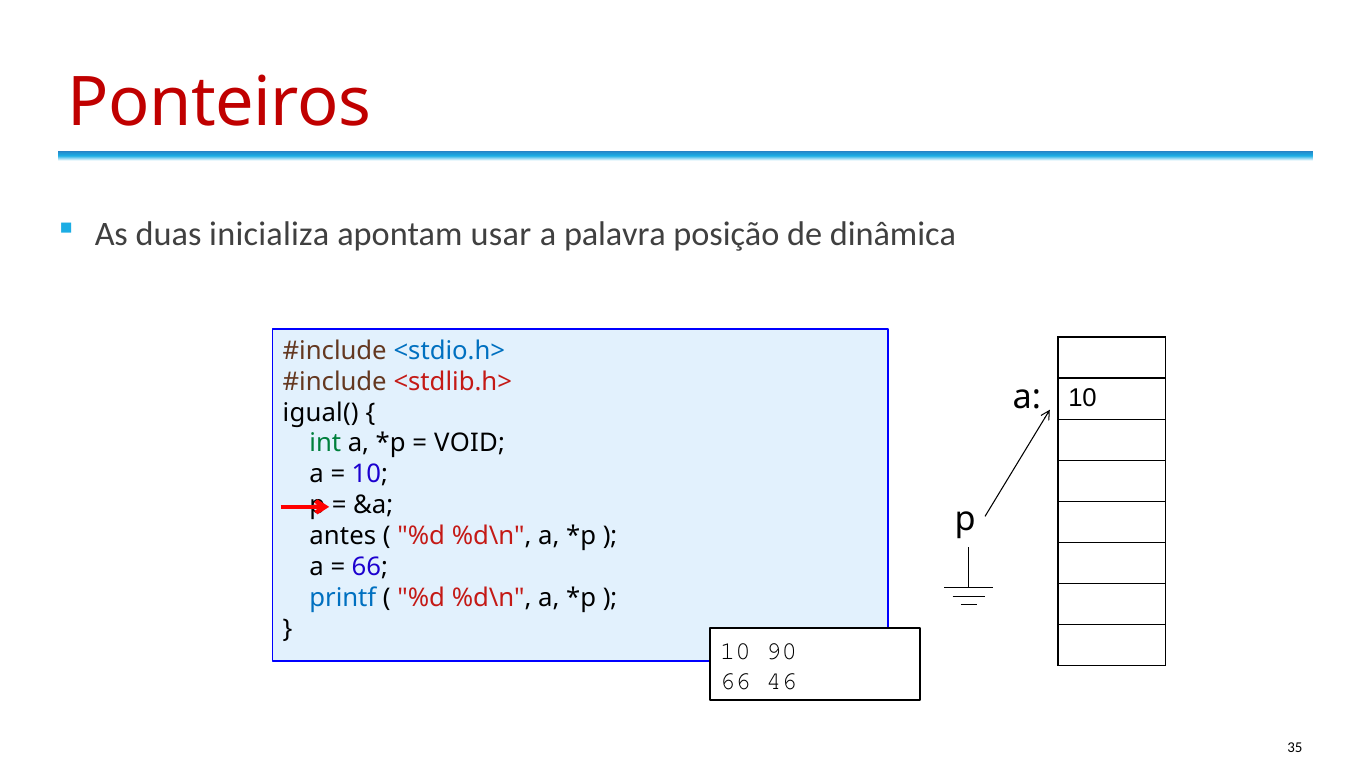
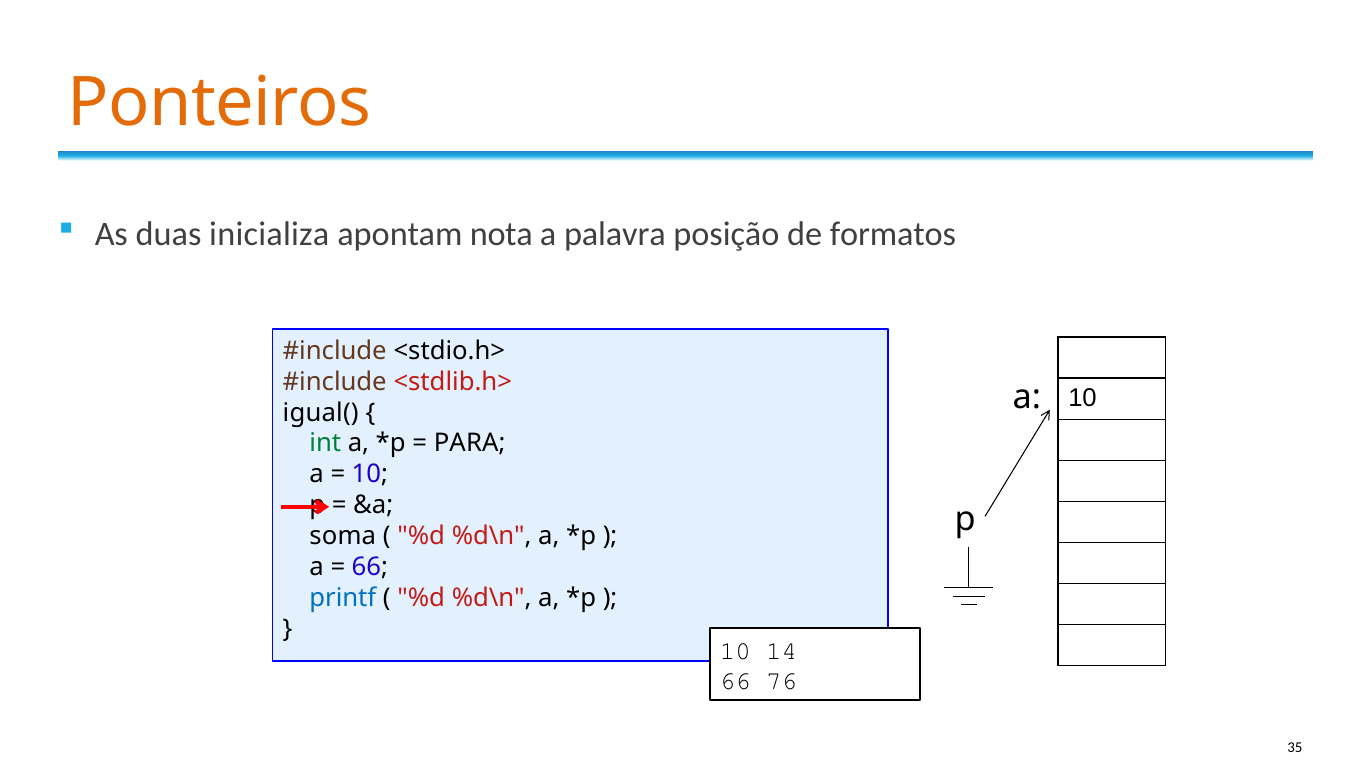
Ponteiros colour: red -> orange
usar: usar -> nota
dinâmica: dinâmica -> formatos
<stdio.h> colour: blue -> black
VOID: VOID -> PARA
antes: antes -> soma
90: 90 -> 14
46: 46 -> 76
